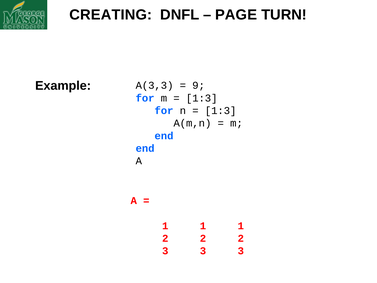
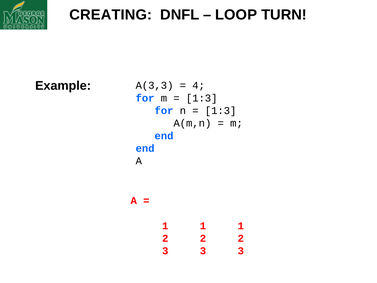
PAGE: PAGE -> LOOP
9: 9 -> 4
